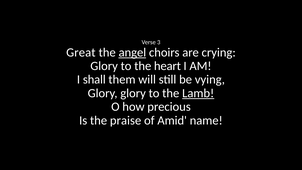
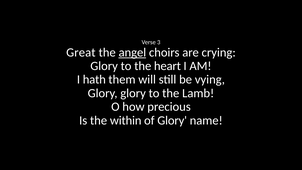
shall: shall -> hath
Lamb underline: present -> none
praise: praise -> within
of Amid: Amid -> Glory
